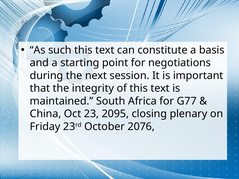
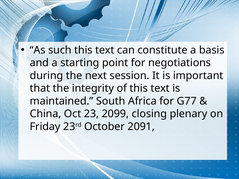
2095: 2095 -> 2099
2076: 2076 -> 2091
